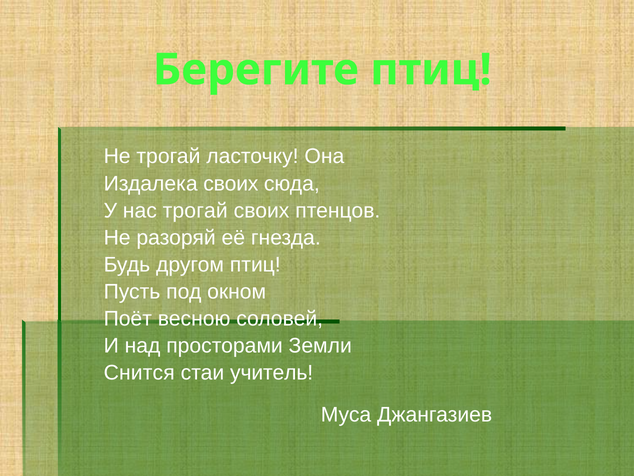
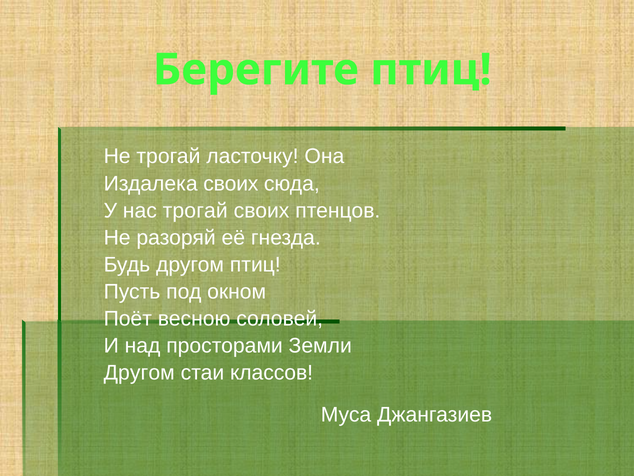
Снится at (139, 373): Снится -> Другом
учитель: учитель -> классов
